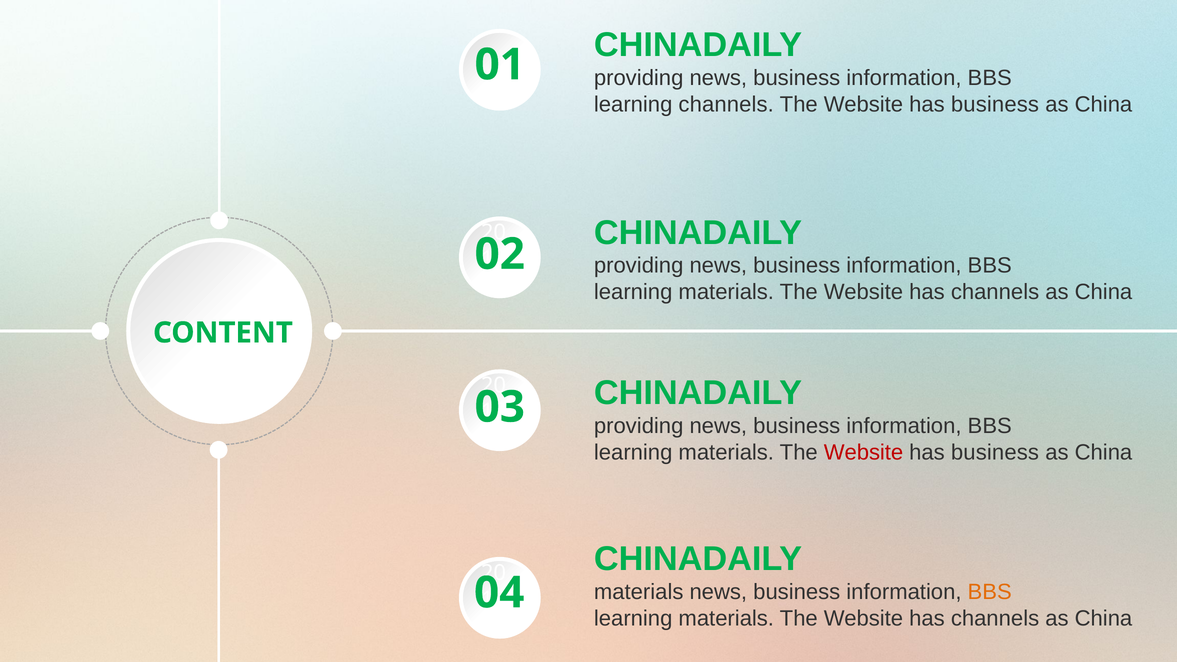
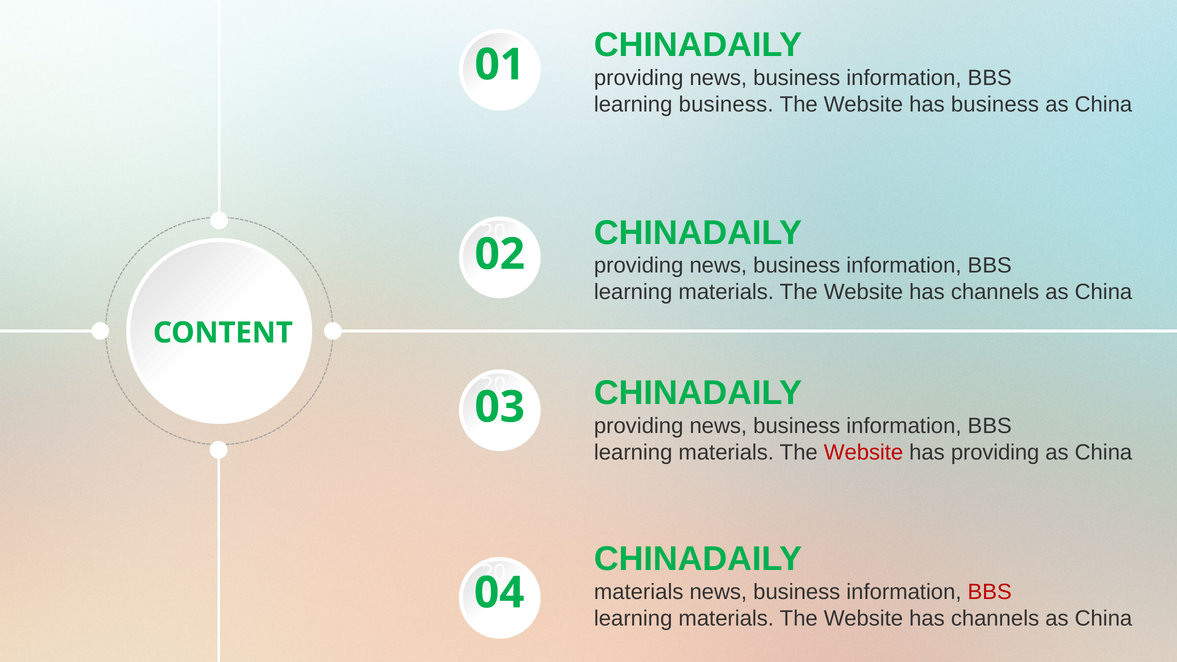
learning channels: channels -> business
business at (995, 453): business -> providing
BBS at (990, 592) colour: orange -> red
